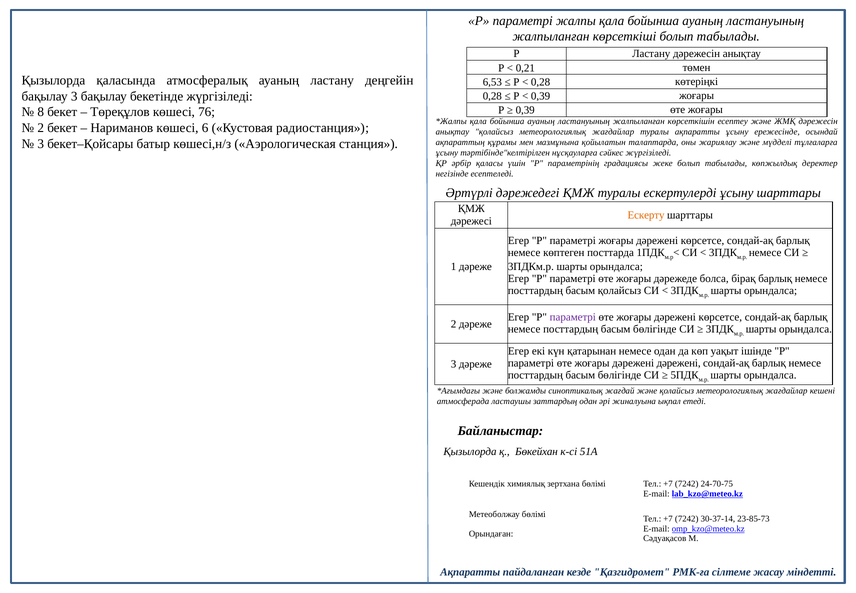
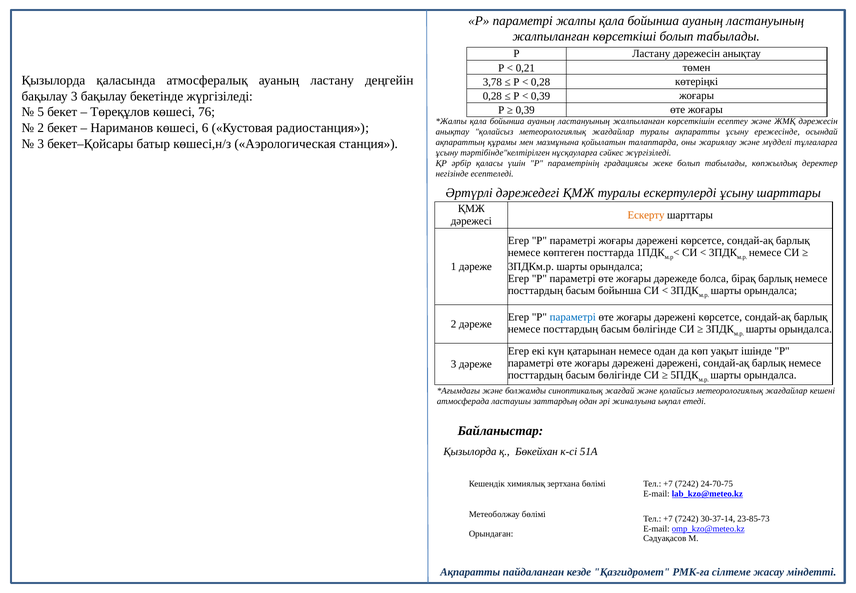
6,53: 6,53 -> 3,78
8: 8 -> 5
басым қолайсыз: қолайсыз -> бойынша
параметрі at (573, 317) colour: purple -> blue
